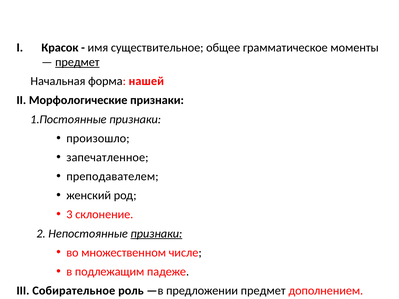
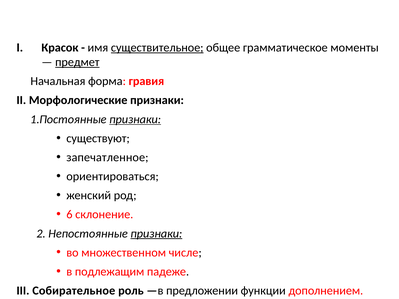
существительное underline: none -> present
нашей: нашей -> гравия
признаки at (135, 119) underline: none -> present
произошло: произошло -> существуют
преподавателем: преподавателем -> ориентироваться
3: 3 -> 6
предложении предмет: предмет -> функции
